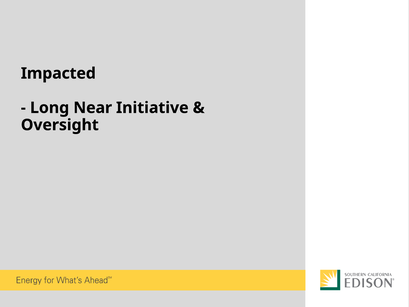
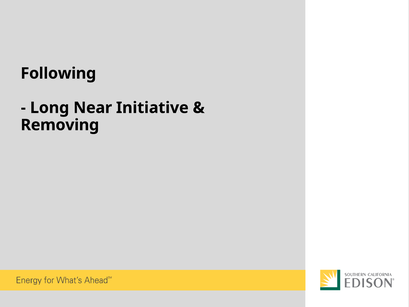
Impacted: Impacted -> Following
Oversight: Oversight -> Removing
